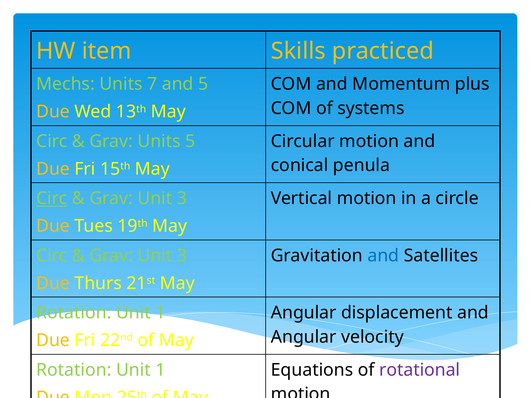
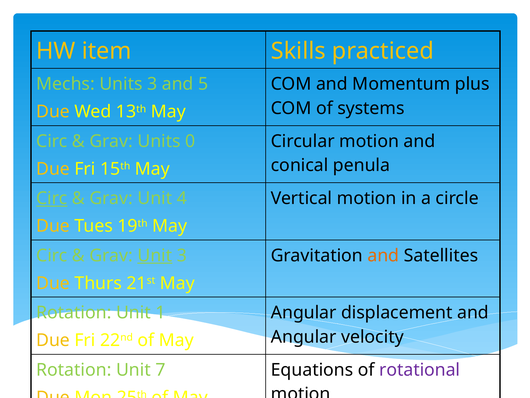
Units 7: 7 -> 3
Units 5: 5 -> 0
3 at (182, 198): 3 -> 4
Unit at (155, 255) underline: none -> present
and at (383, 255) colour: blue -> orange
1 at (160, 369): 1 -> 7
